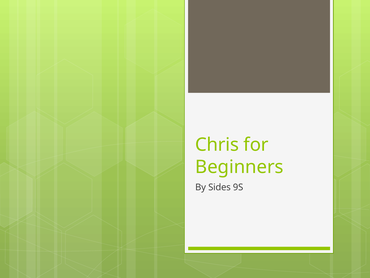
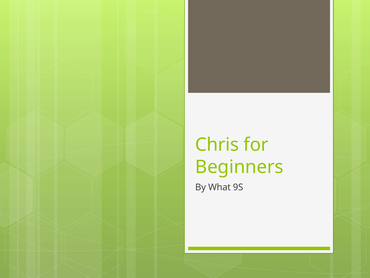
Sides: Sides -> What
